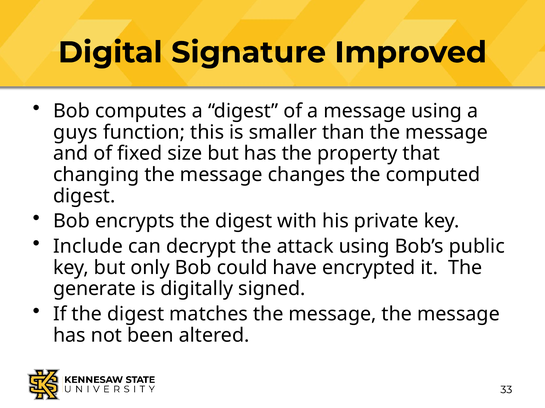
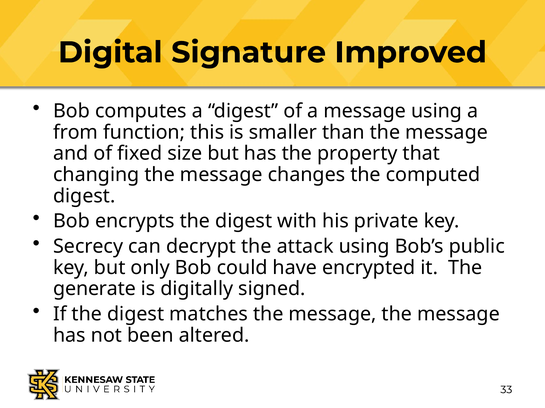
guys: guys -> from
Include: Include -> Secrecy
